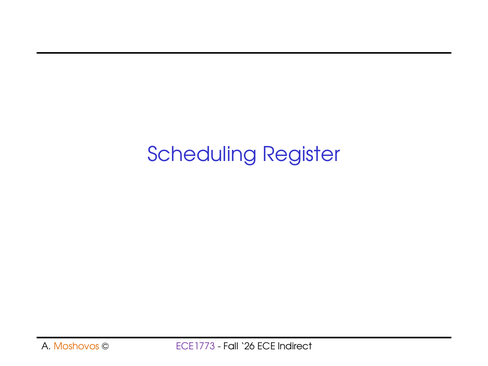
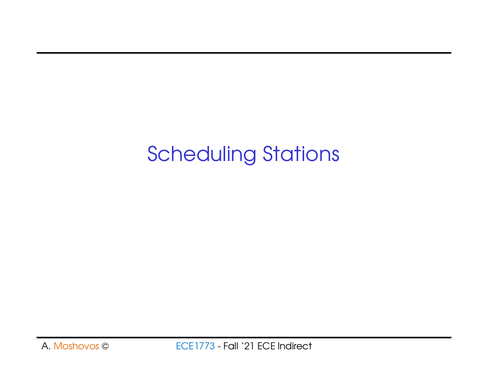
Register: Register -> Stations
ECE1773 colour: purple -> blue
26: 26 -> 21
